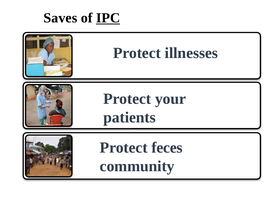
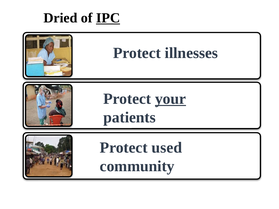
Saves: Saves -> Dried
your underline: none -> present
feces: feces -> used
